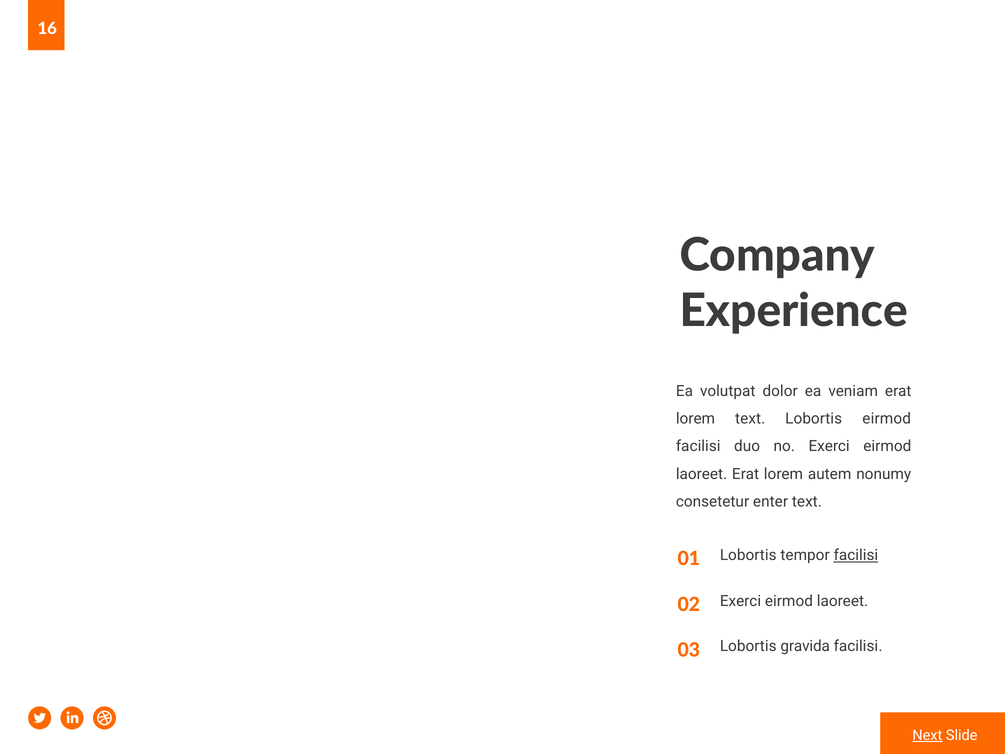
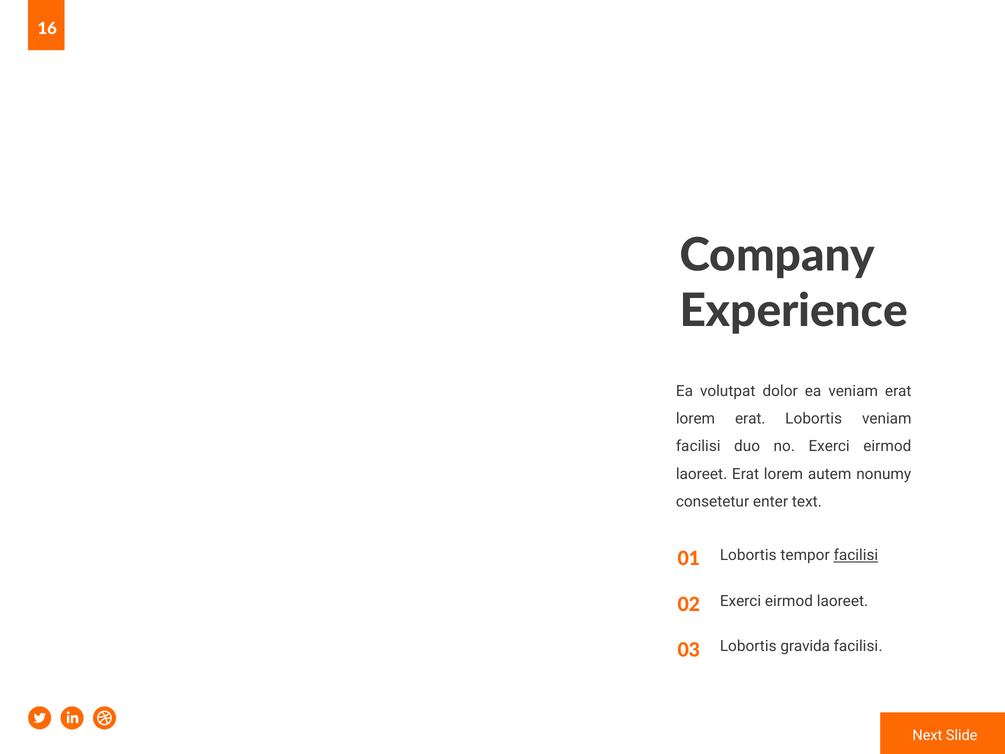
lorem text: text -> erat
Lobortis eirmod: eirmod -> veniam
Next underline: present -> none
